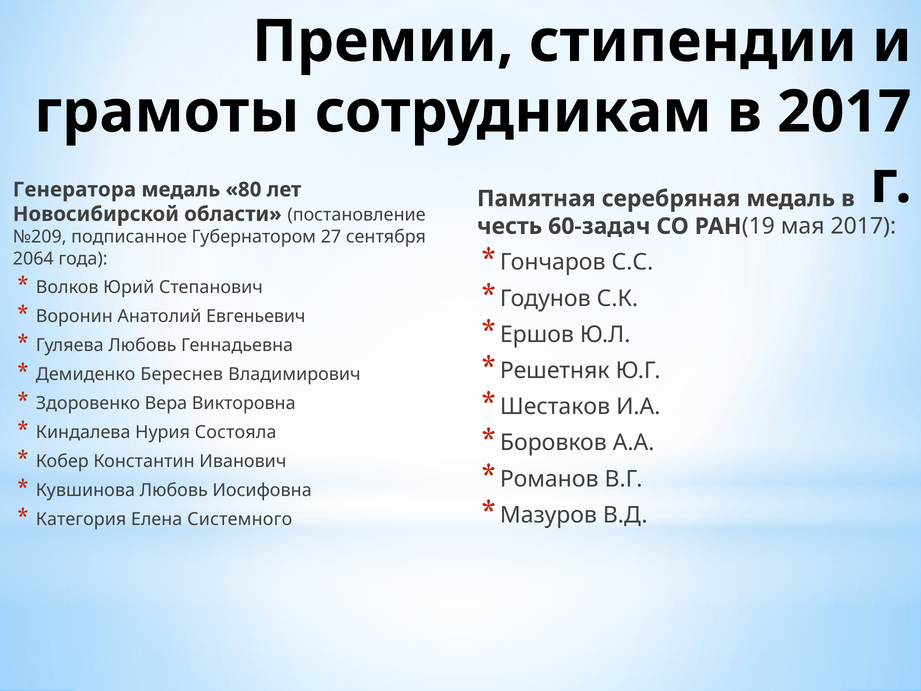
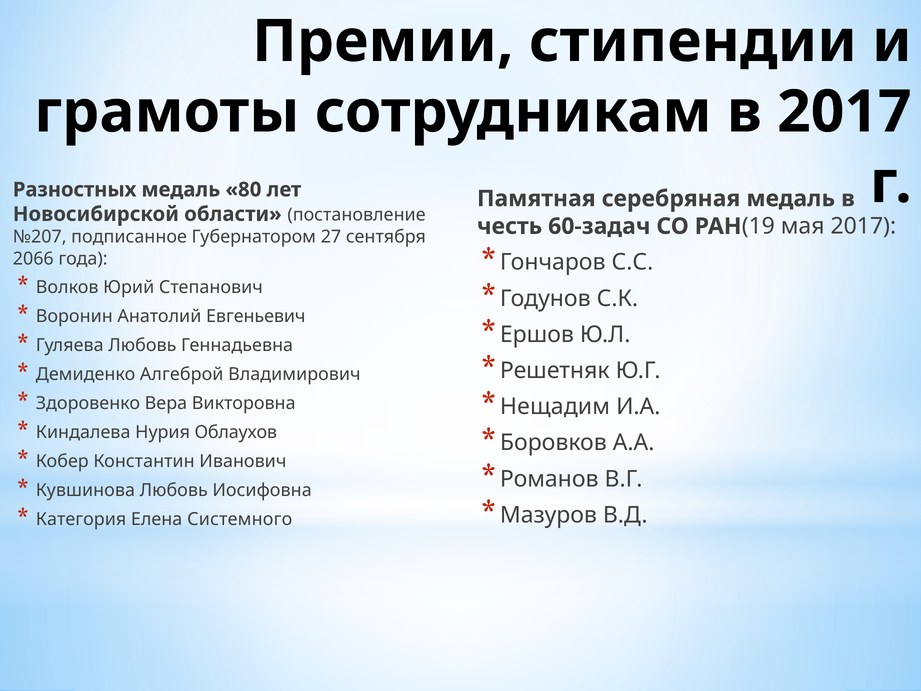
Генератора: Генератора -> Разностных
№209: №209 -> №207
2064: 2064 -> 2066
Береснев: Береснев -> Алгеброй
Шестаков: Шестаков -> Нещадим
Состояла: Состояла -> Облаухов
